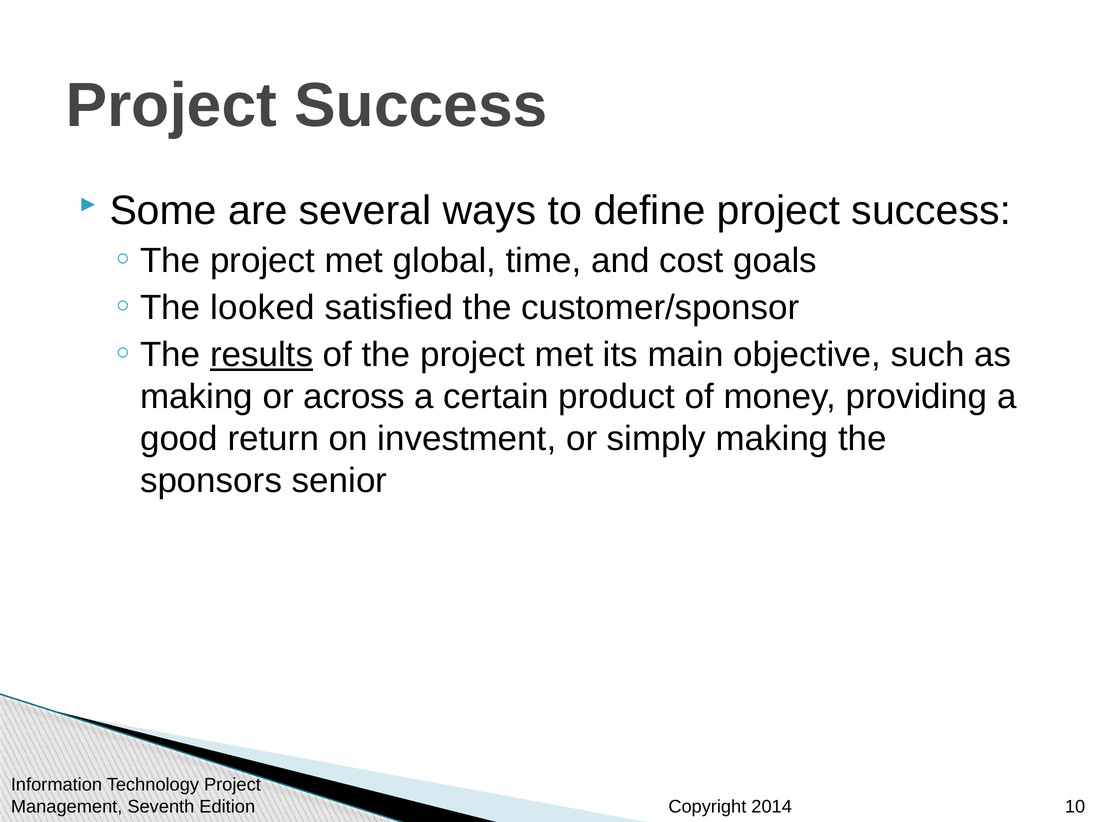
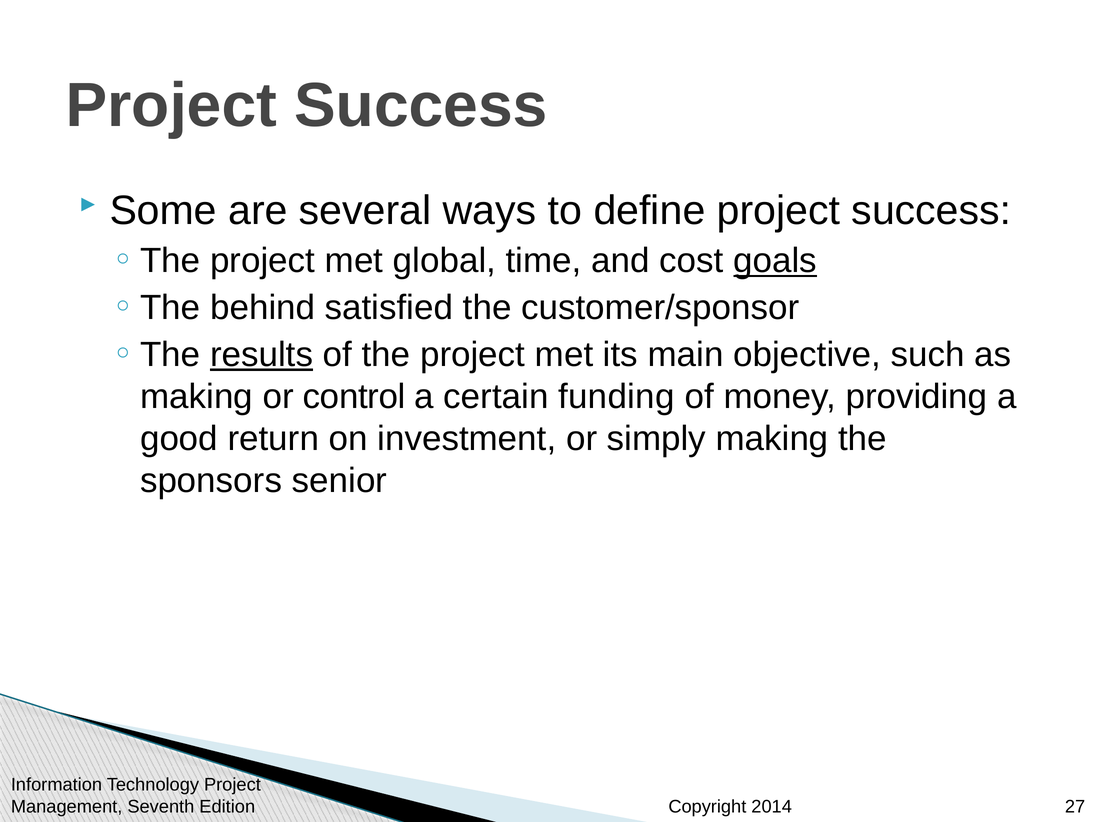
goals underline: none -> present
looked: looked -> behind
across: across -> control
product: product -> funding
10: 10 -> 27
